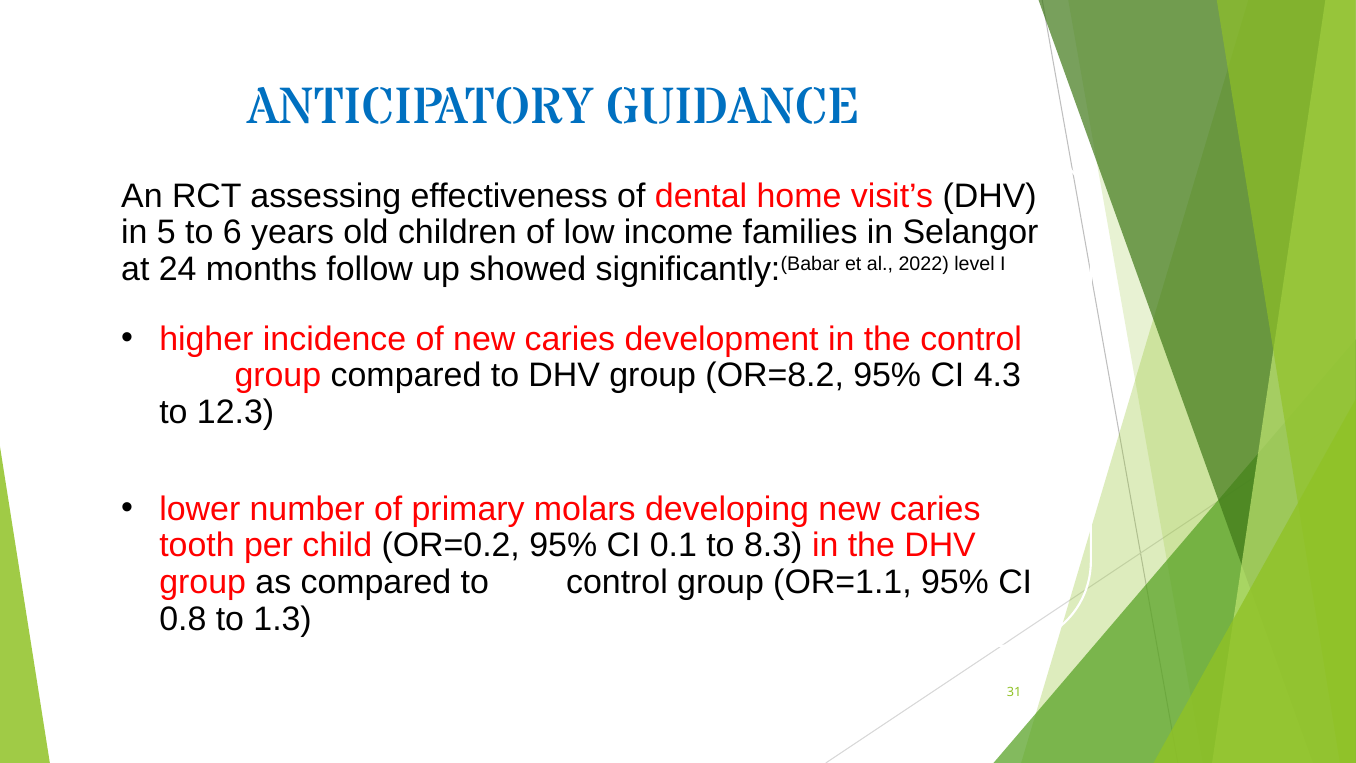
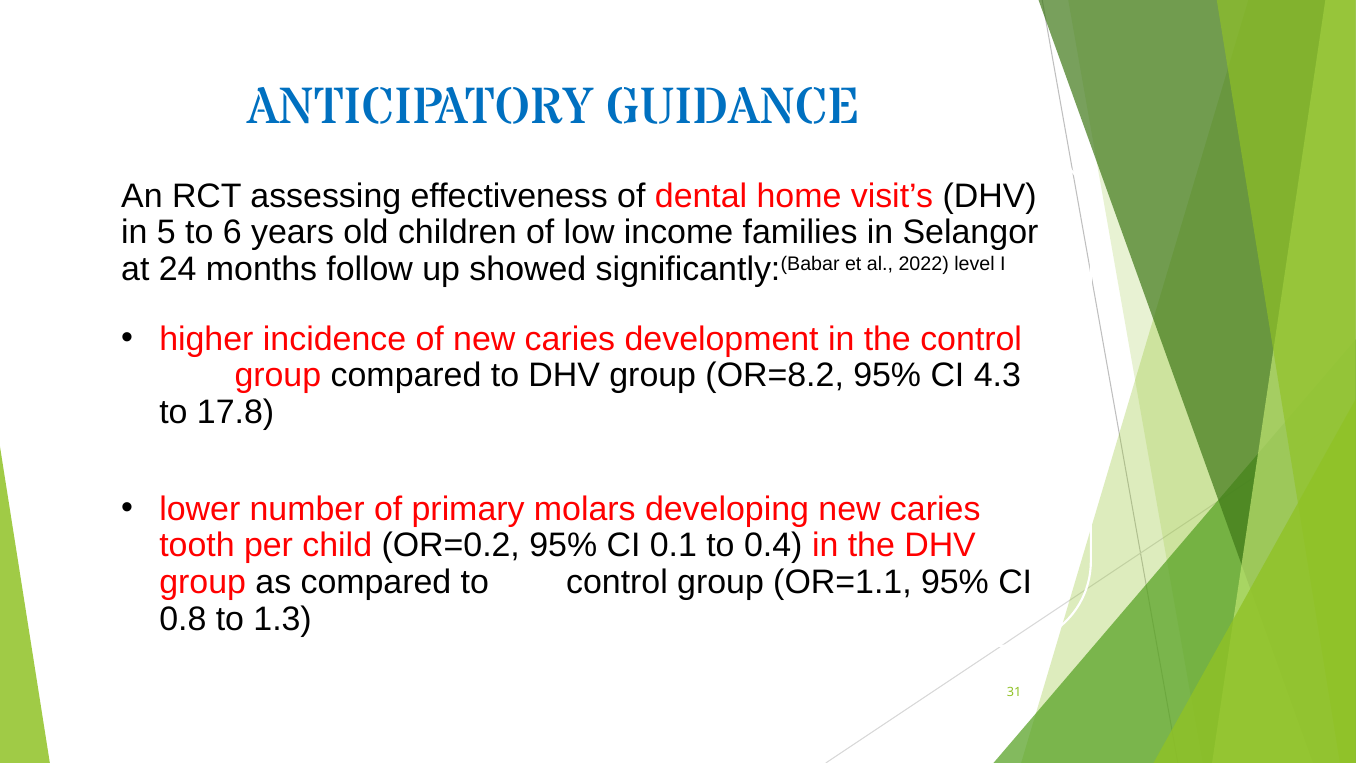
12.3: 12.3 -> 17.8
8.3: 8.3 -> 0.4
